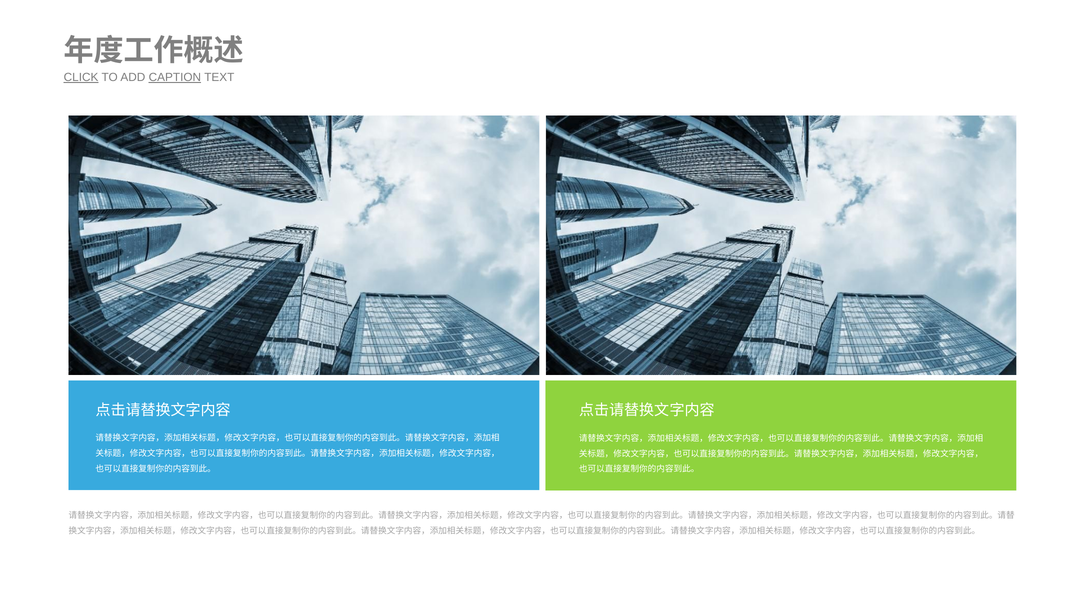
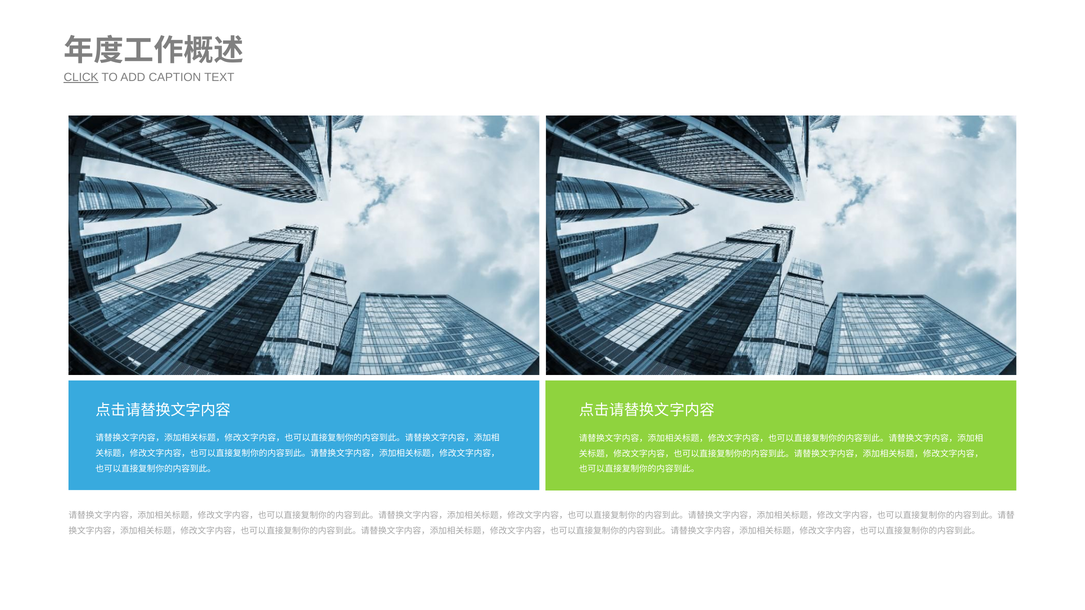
CAPTION underline: present -> none
